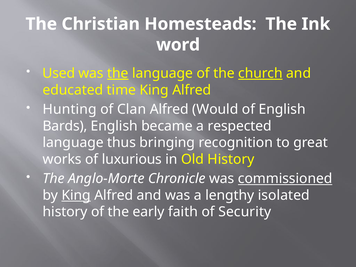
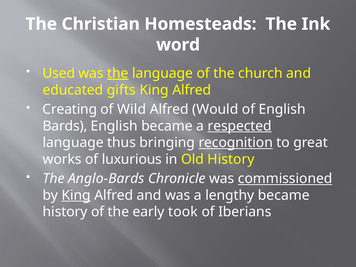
church underline: present -> none
time: time -> gifts
Hunting: Hunting -> Creating
Clan: Clan -> Wild
respected underline: none -> present
recognition underline: none -> present
Anglo-Morte: Anglo-Morte -> Anglo-Bards
lengthy isolated: isolated -> became
faith: faith -> took
Security: Security -> Iberians
